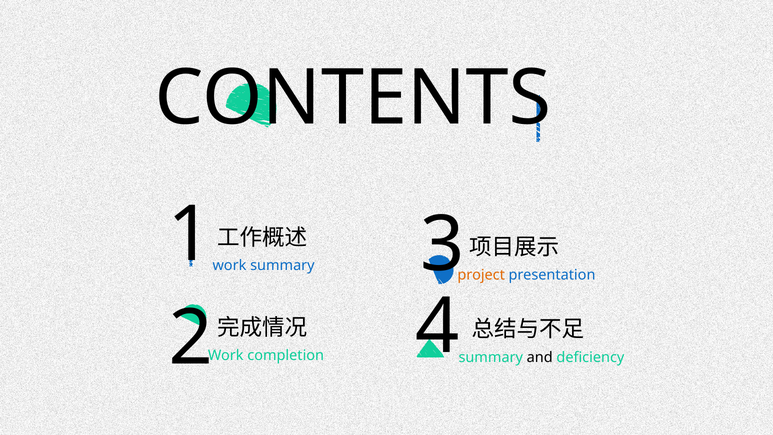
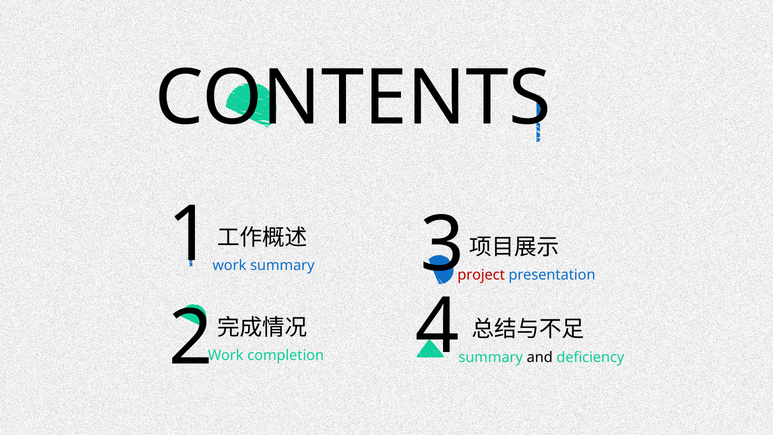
project colour: orange -> red
